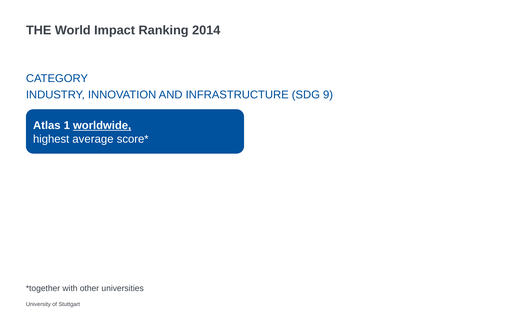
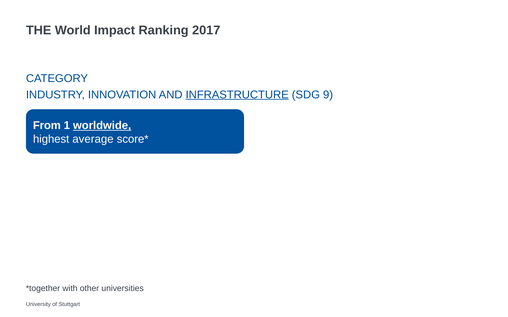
2014: 2014 -> 2017
INFRASTRUCTURE underline: none -> present
Atlas: Atlas -> From
